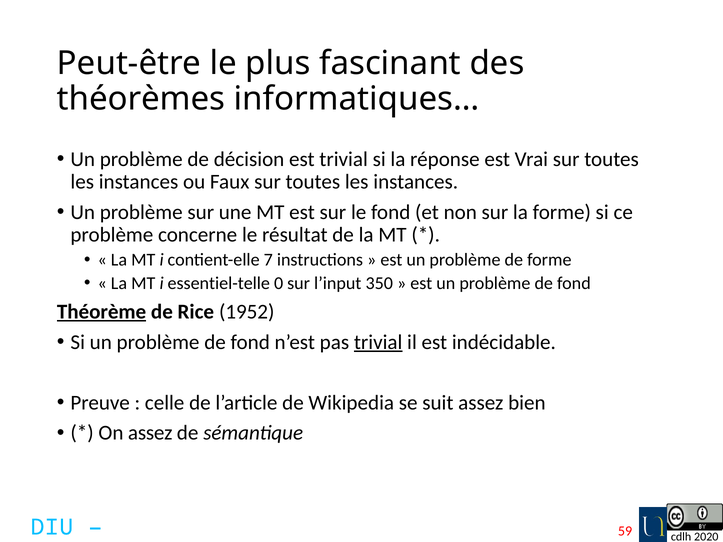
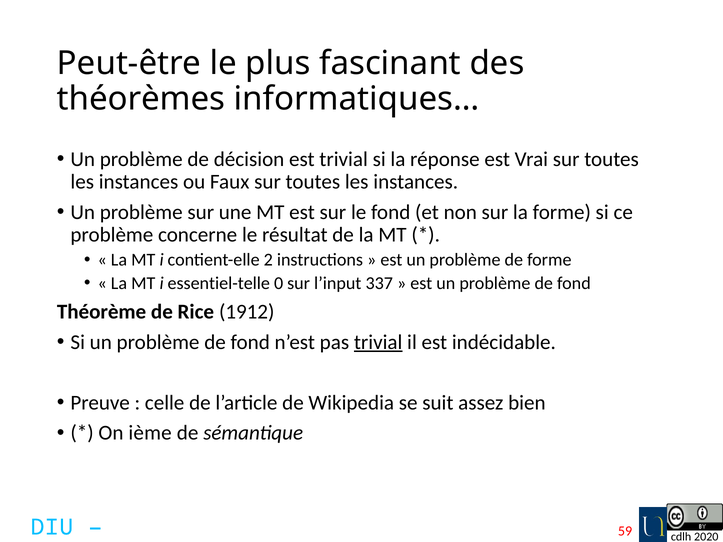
7: 7 -> 2
350: 350 -> 337
Théorème underline: present -> none
1952: 1952 -> 1912
On assez: assez -> ième
